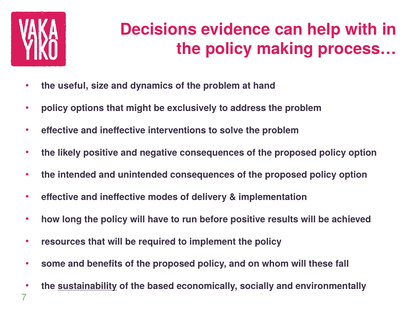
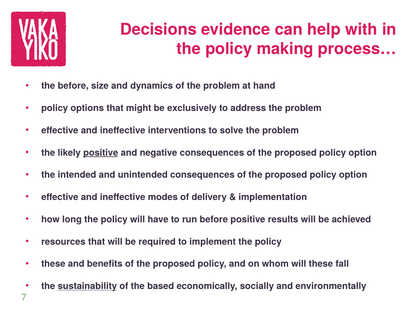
the useful: useful -> before
positive at (101, 153) underline: none -> present
some at (53, 264): some -> these
